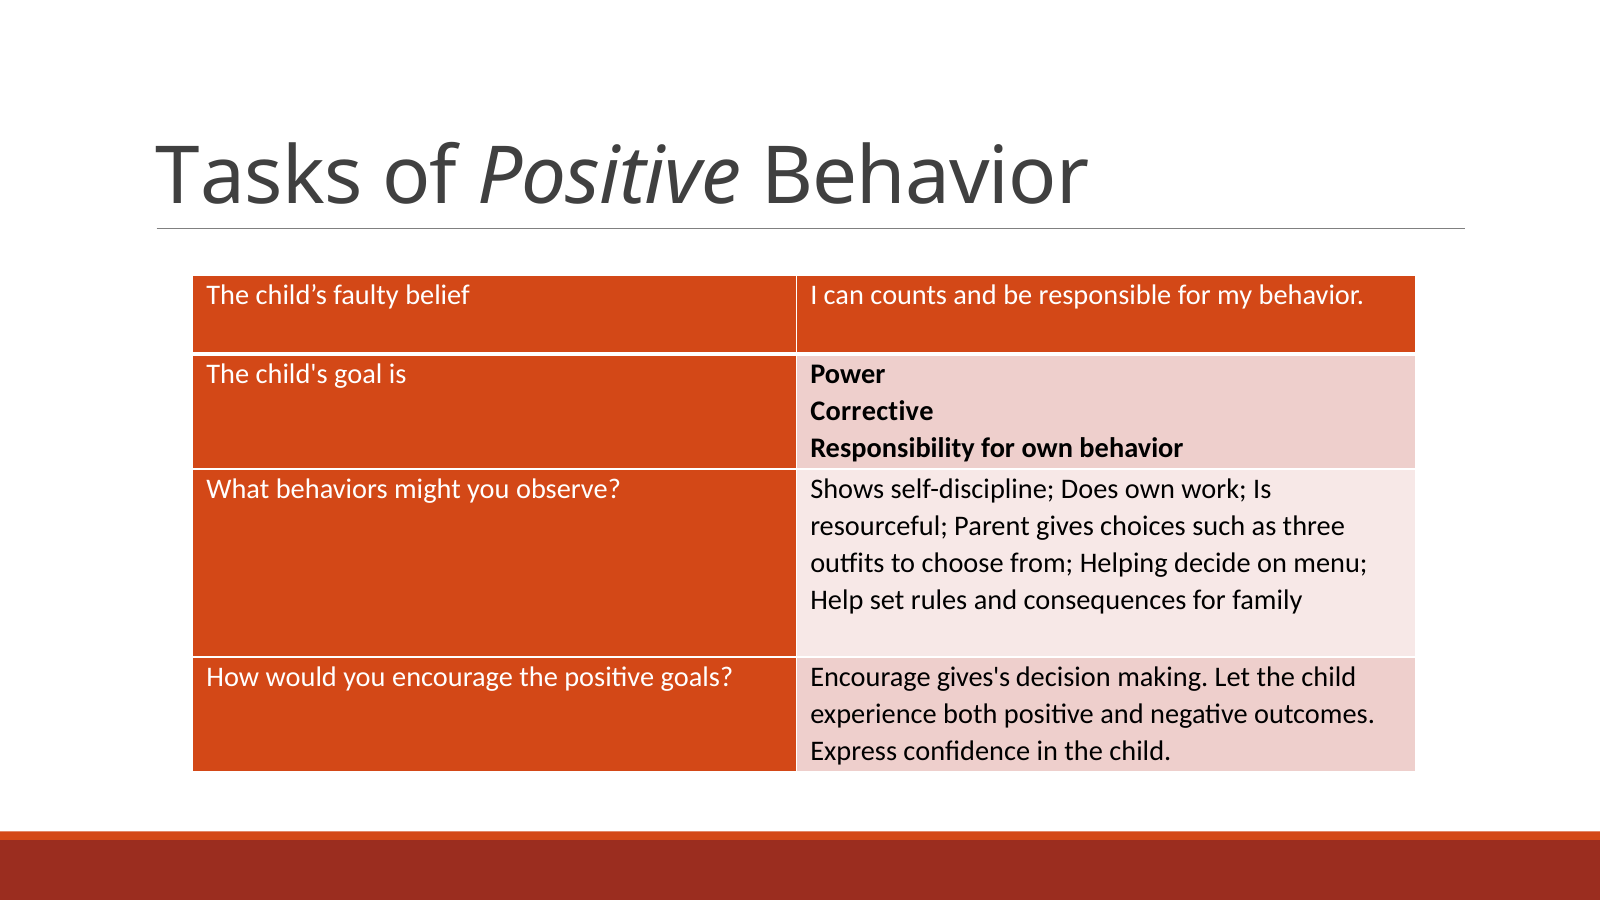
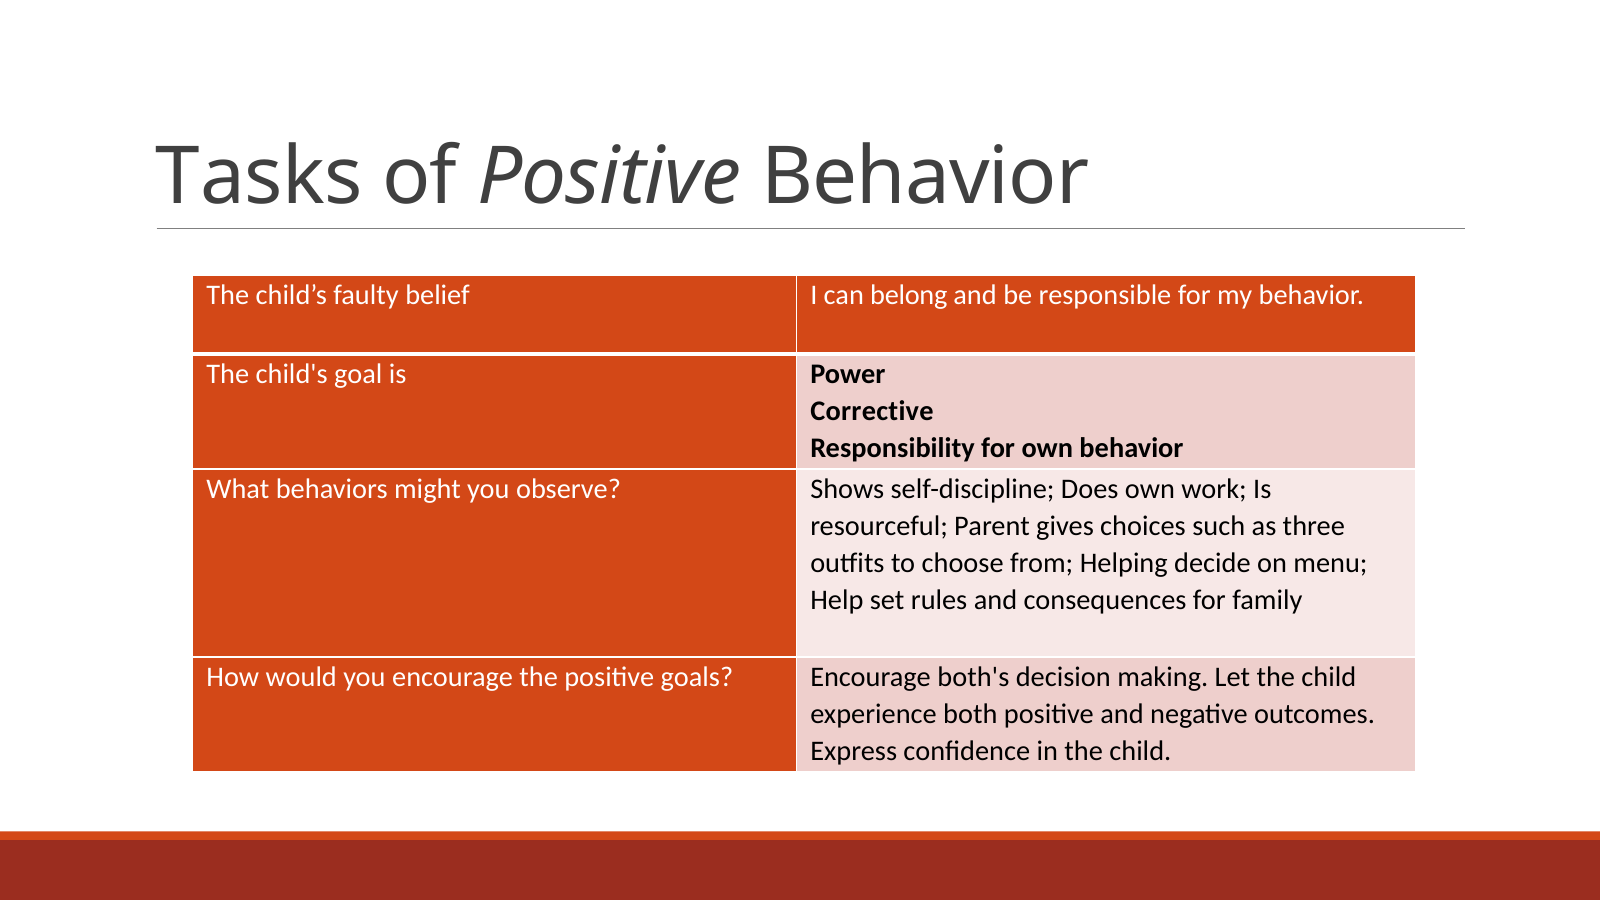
counts: counts -> belong
gives's: gives's -> both's
